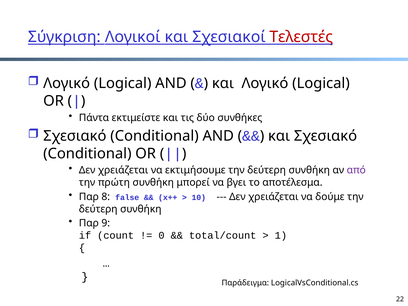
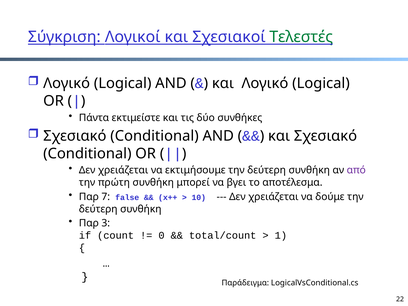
Τελεστές colour: red -> green
8: 8 -> 7
9: 9 -> 3
